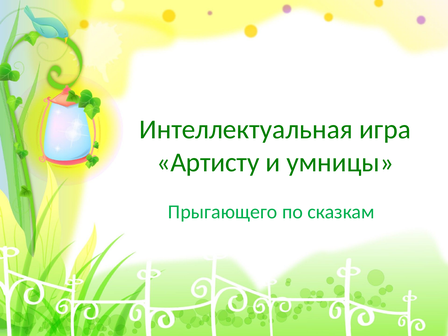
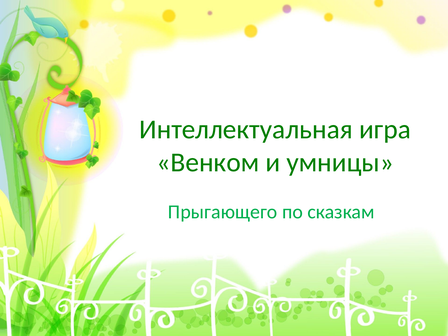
Артисту: Артисту -> Венком
